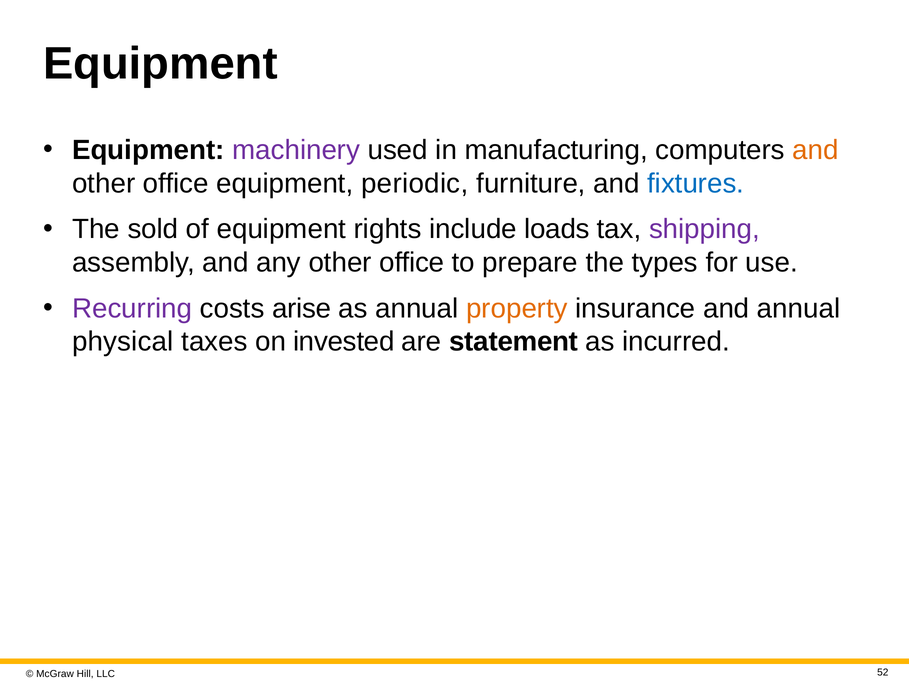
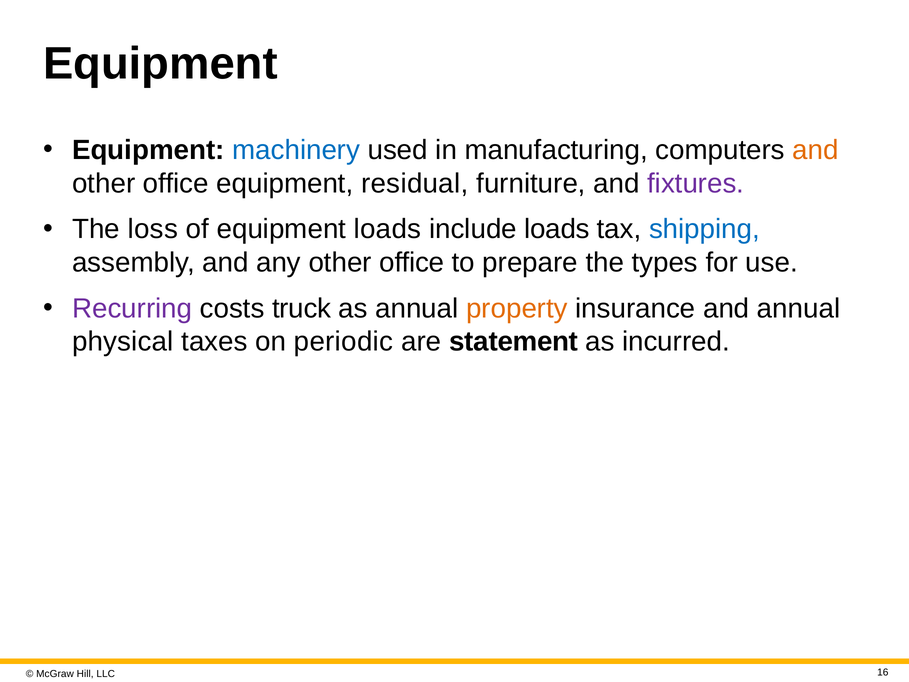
machinery colour: purple -> blue
periodic: periodic -> residual
fixtures colour: blue -> purple
sold: sold -> loss
equipment rights: rights -> loads
shipping colour: purple -> blue
arise: arise -> truck
invested: invested -> periodic
52: 52 -> 16
